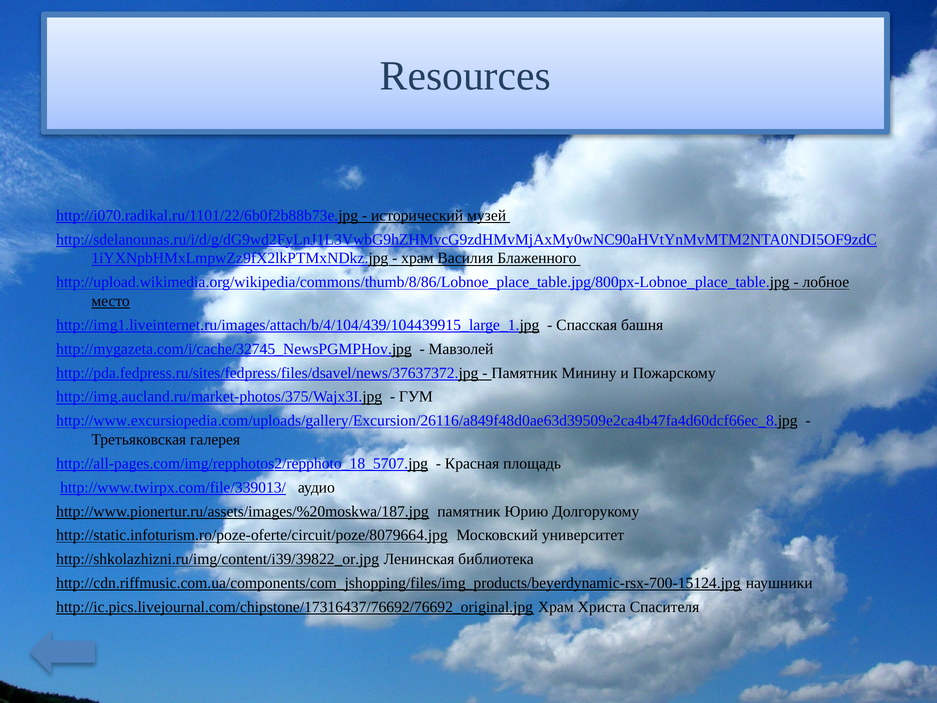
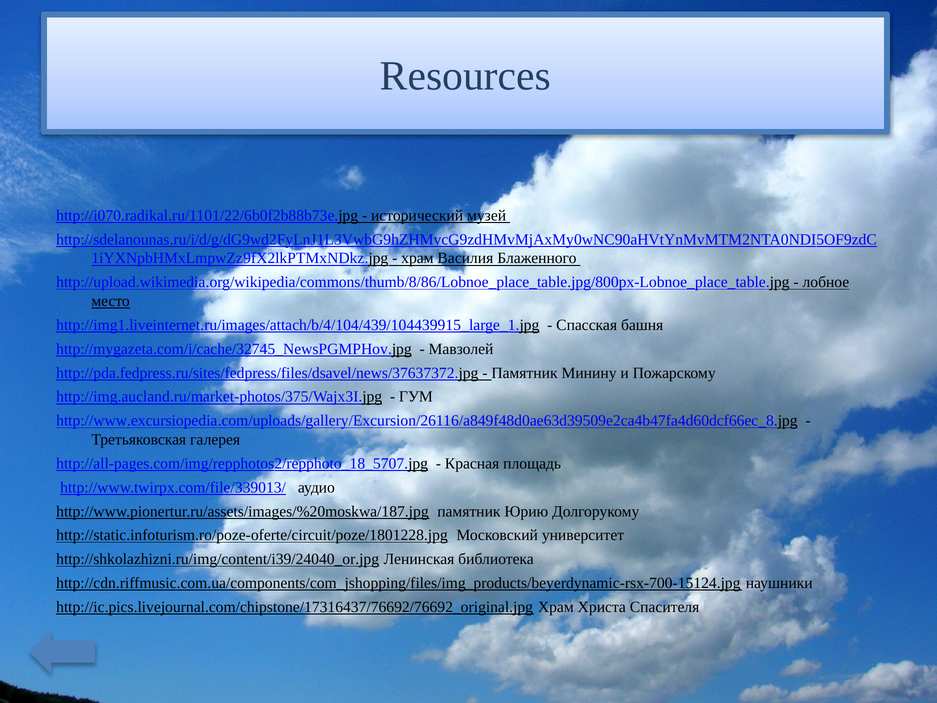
http://static.infoturism.ro/poze-oferte/circuit/poze/8079664.jpg: http://static.infoturism.ro/poze-oferte/circuit/poze/8079664.jpg -> http://static.infoturism.ro/poze-oferte/circuit/poze/1801228.jpg
http://shkolazhizni.ru/img/content/i39/39822_or.jpg: http://shkolazhizni.ru/img/content/i39/39822_or.jpg -> http://shkolazhizni.ru/img/content/i39/24040_or.jpg
